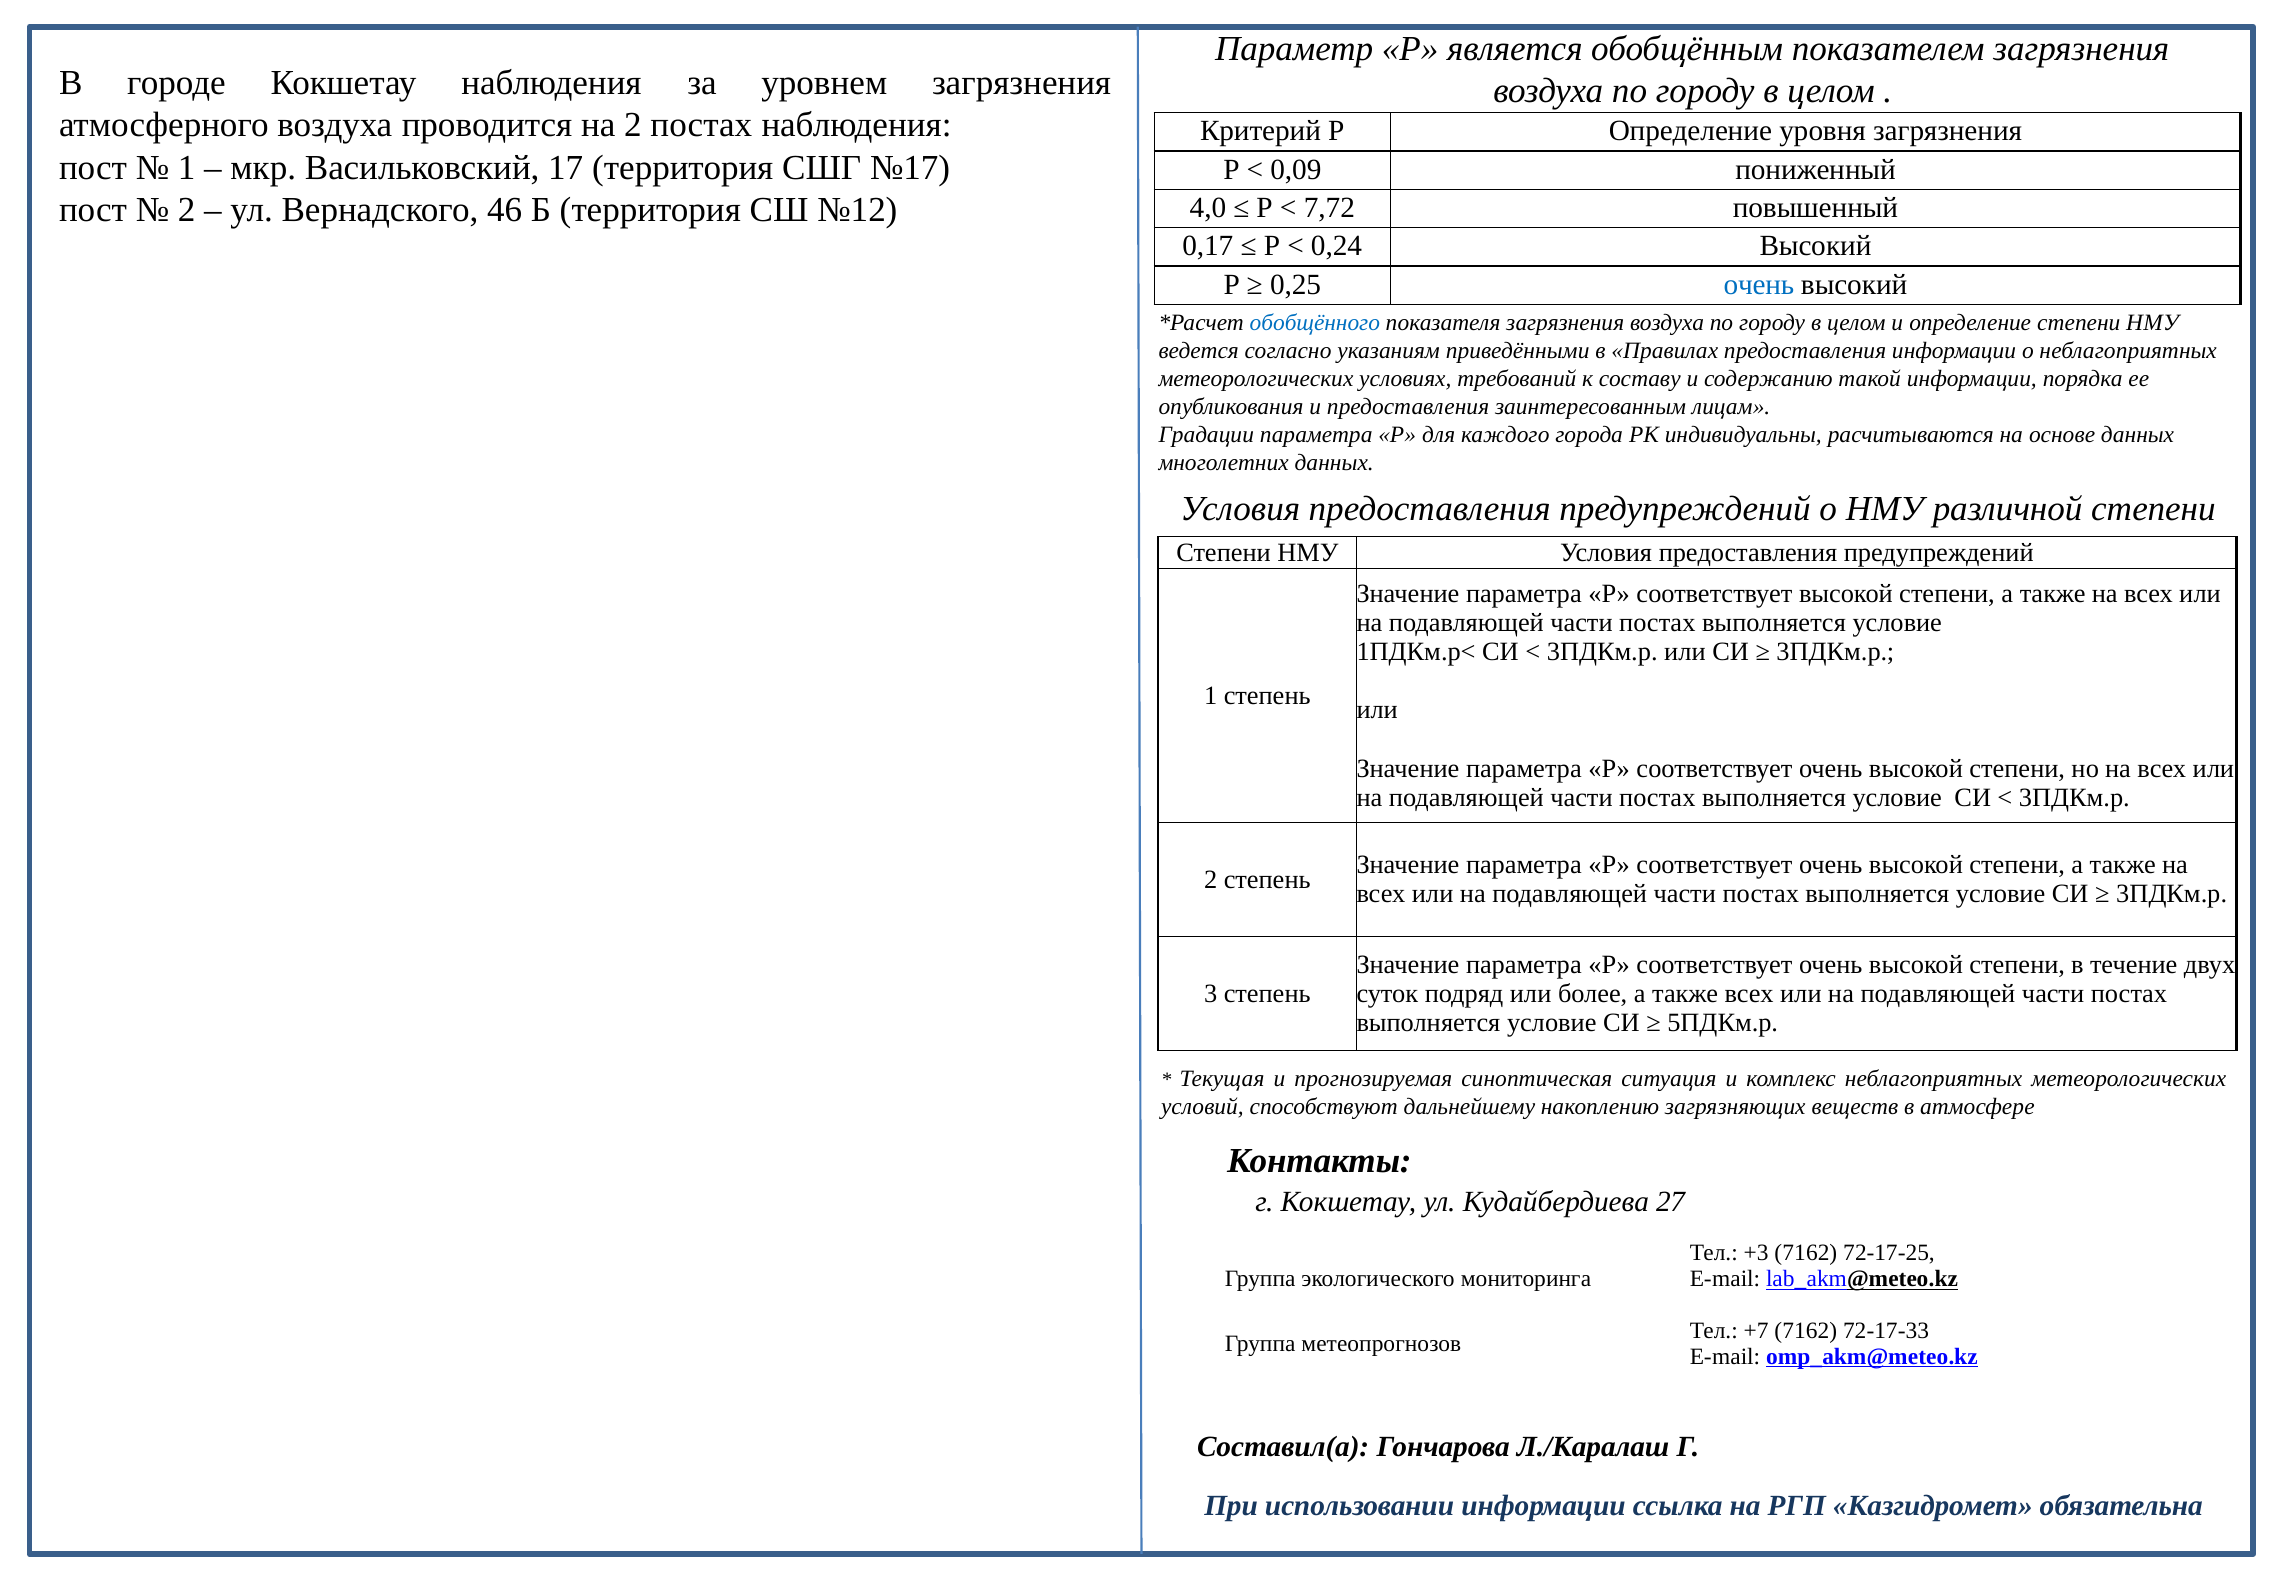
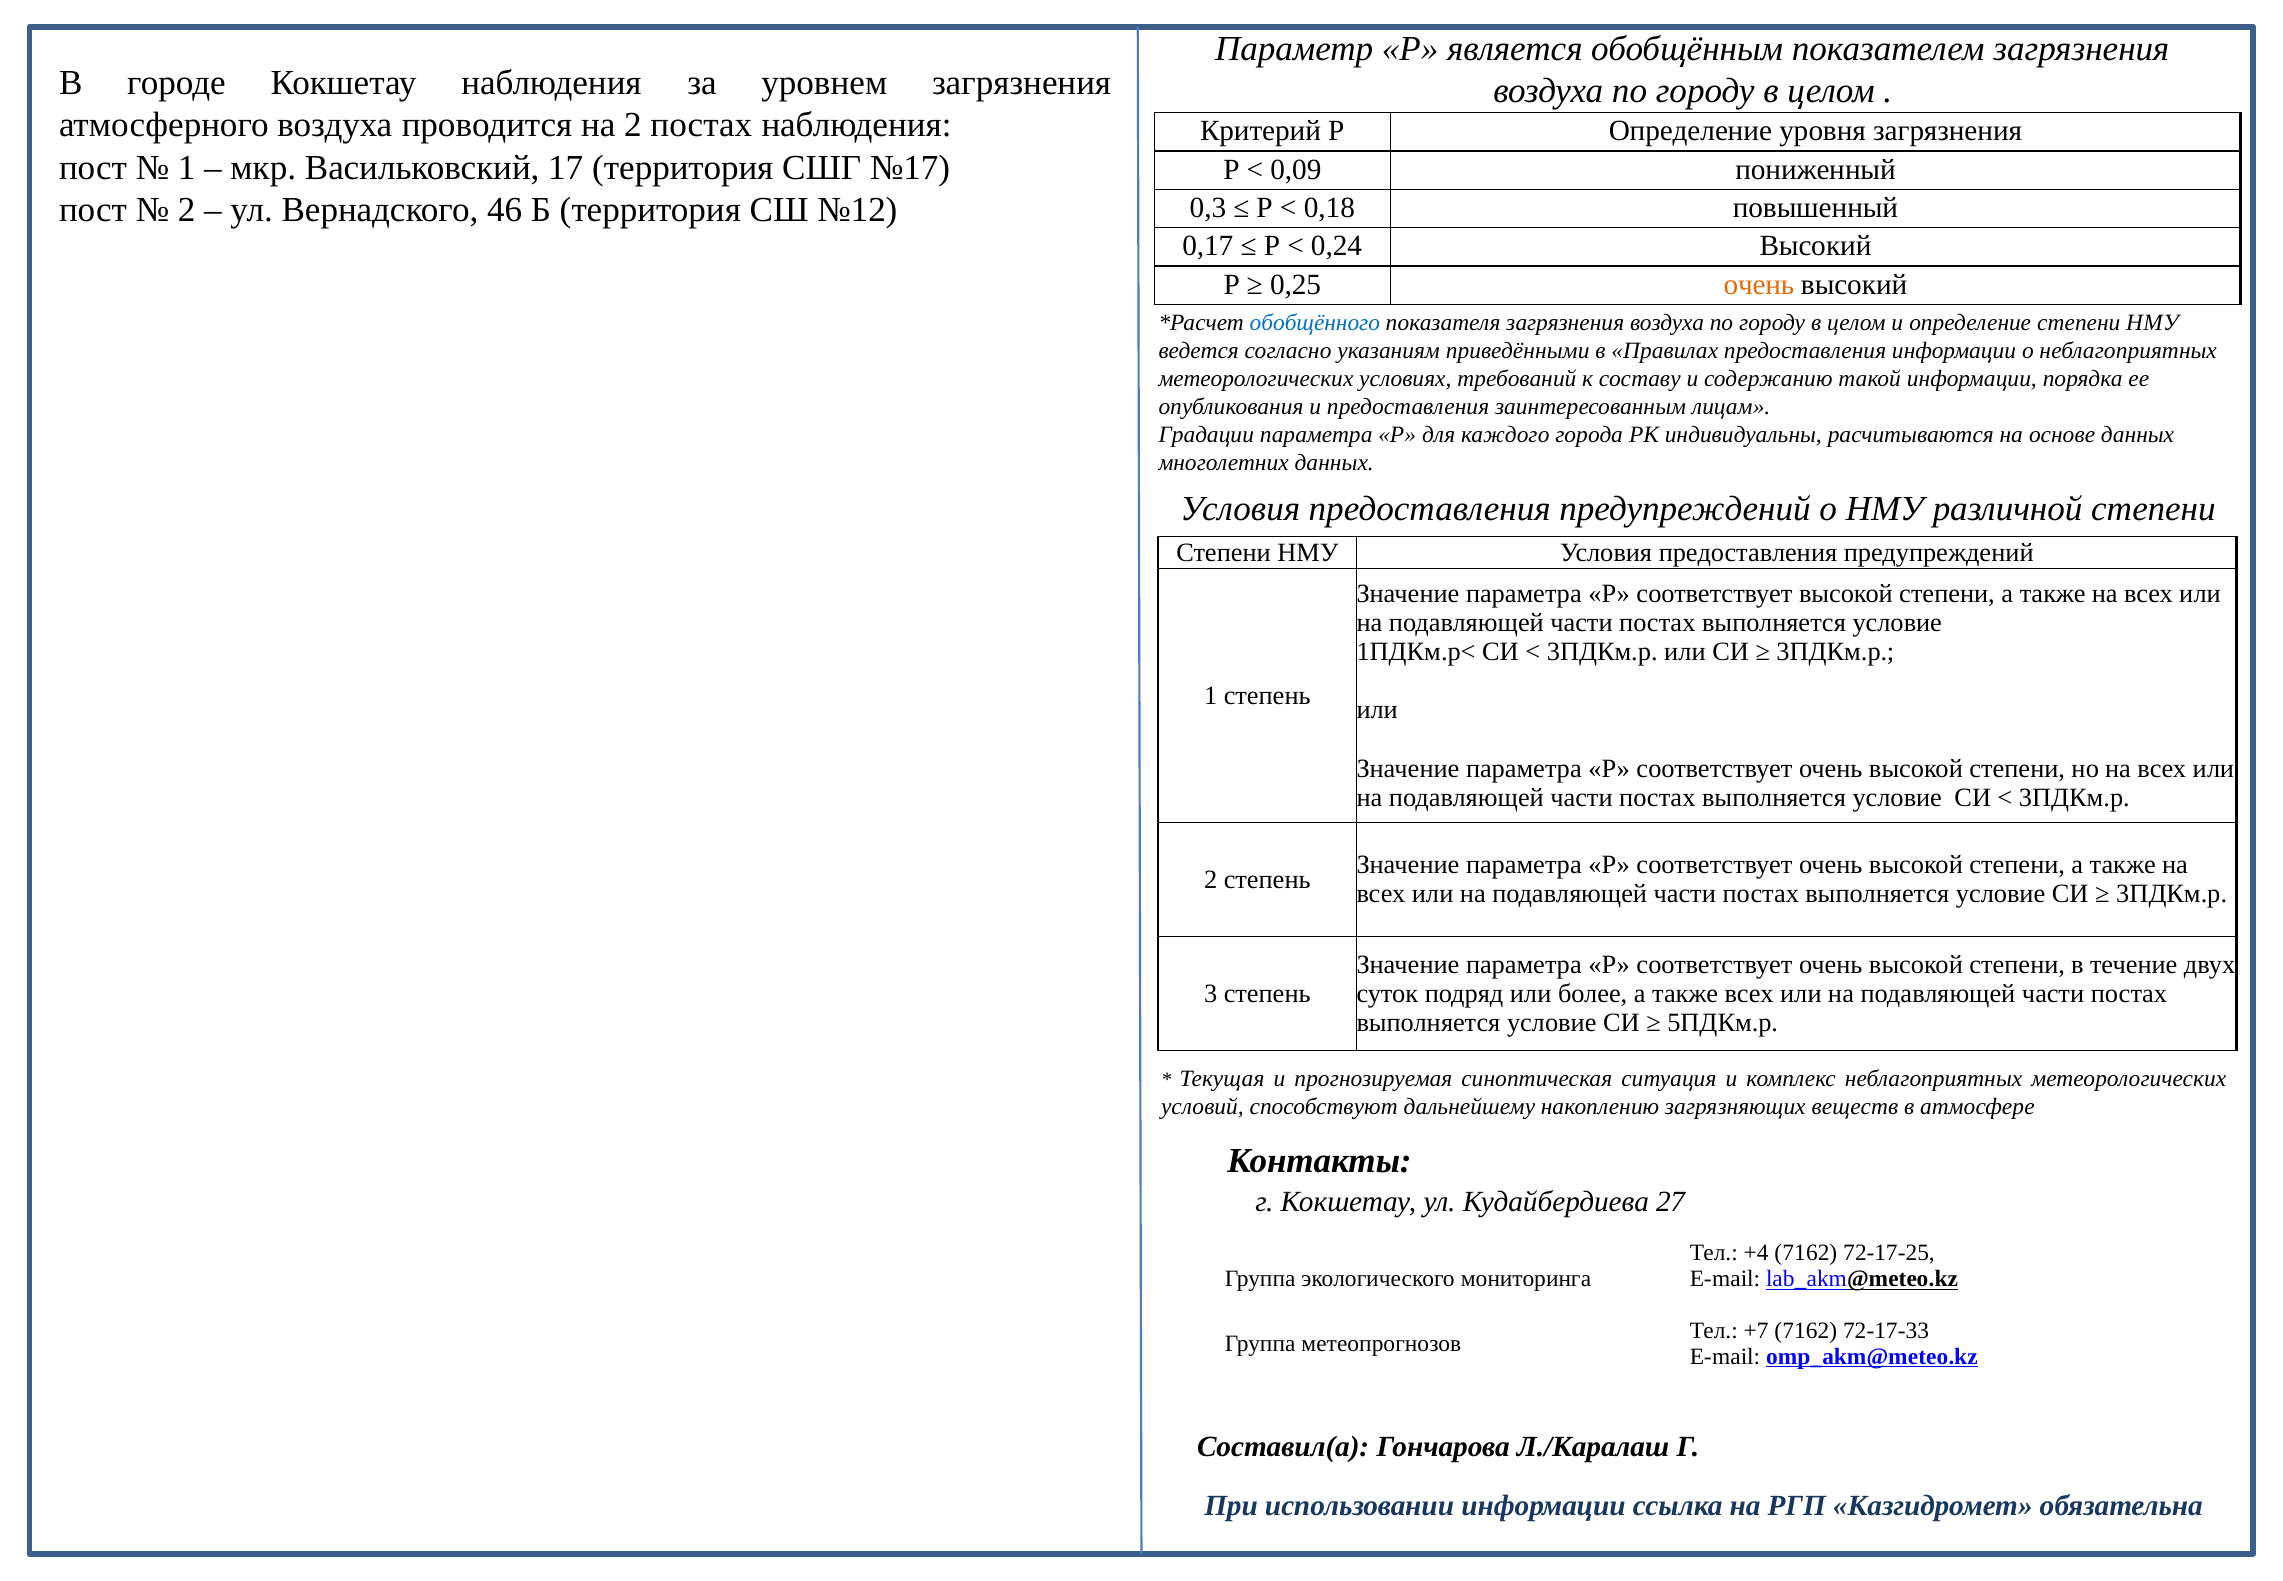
4,0: 4,0 -> 0,3
7,72: 7,72 -> 0,18
очень at (1759, 285) colour: blue -> orange
+3: +3 -> +4
